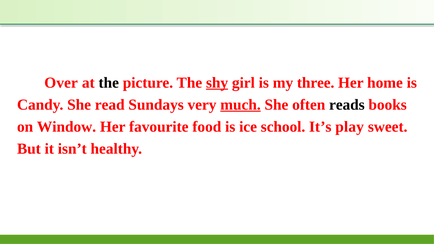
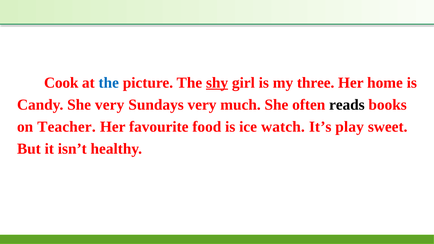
Over: Over -> Cook
the at (109, 83) colour: black -> blue
She read: read -> very
much underline: present -> none
Window: Window -> Teacher
school: school -> watch
